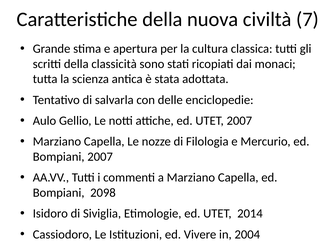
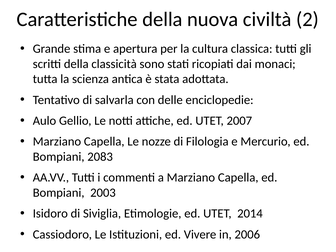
7: 7 -> 2
Bompiani 2007: 2007 -> 2083
2098: 2098 -> 2003
2004: 2004 -> 2006
